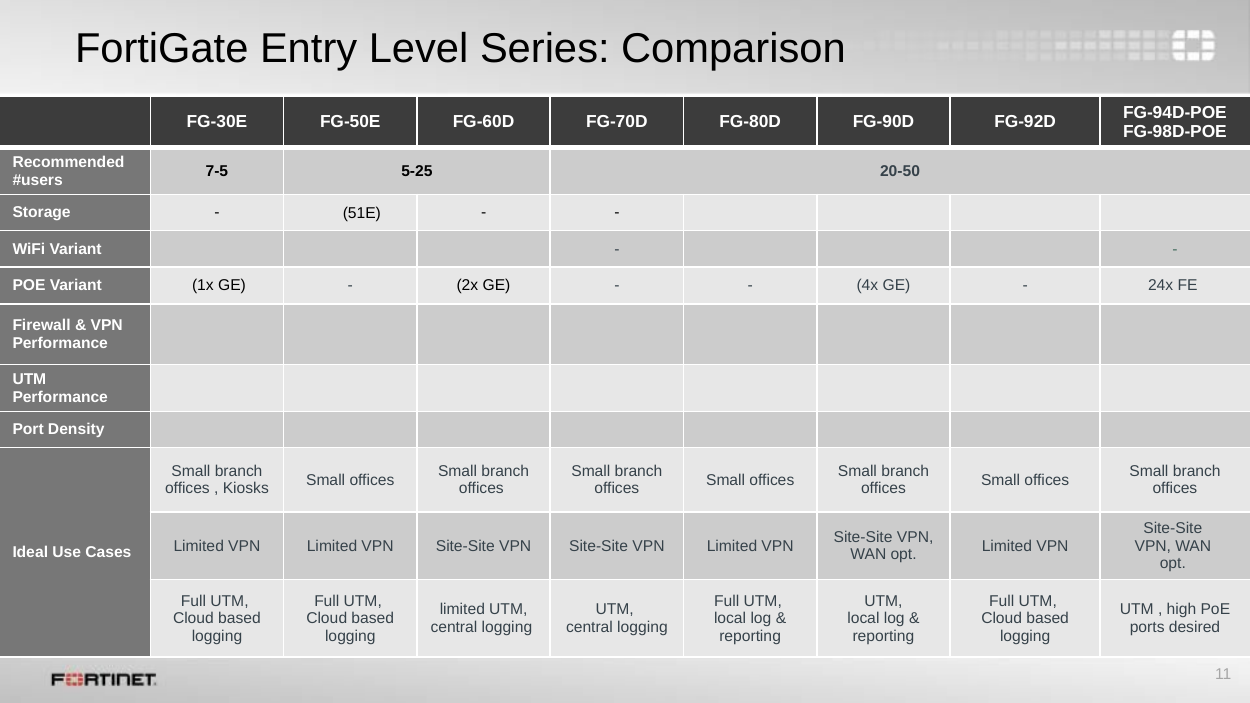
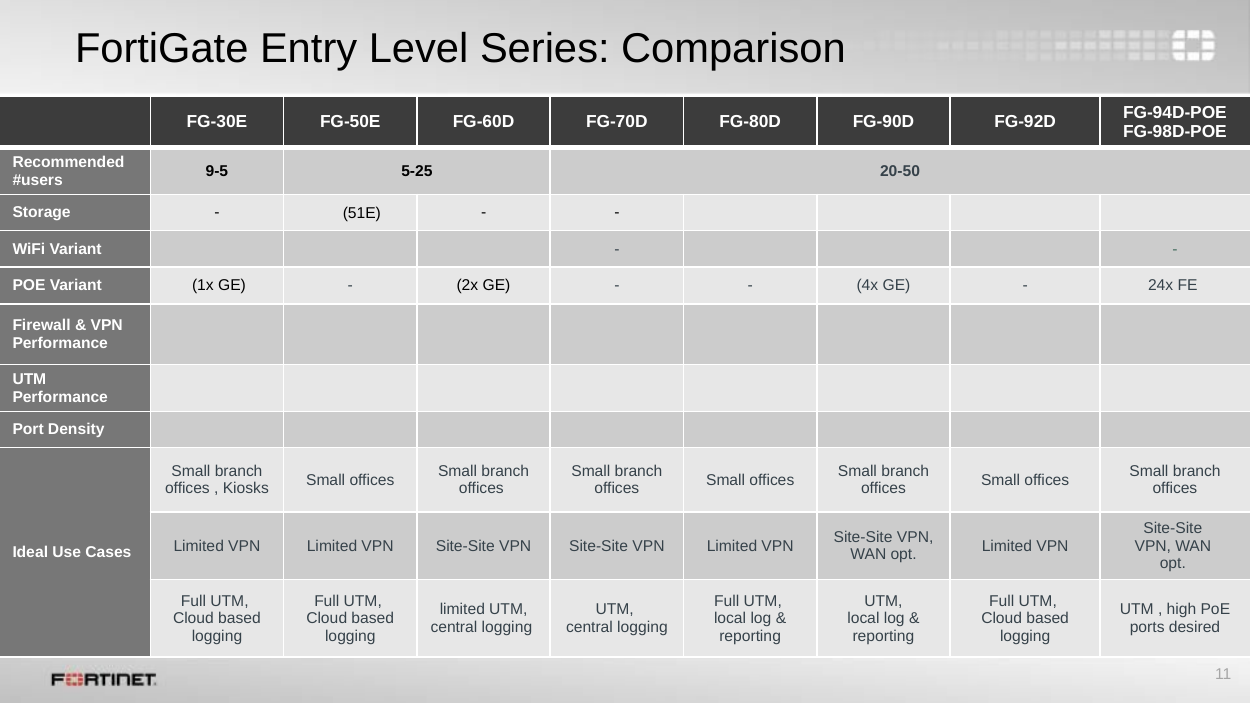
7-5: 7-5 -> 9-5
